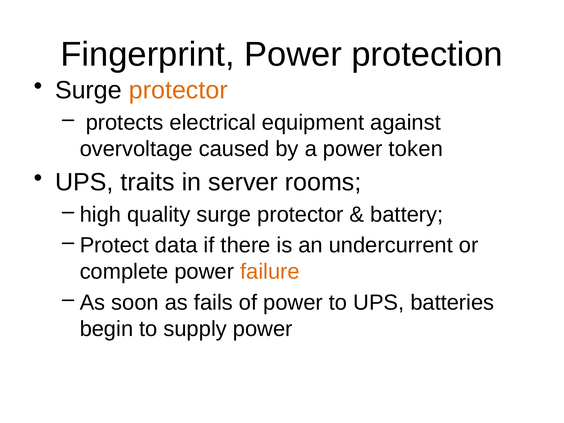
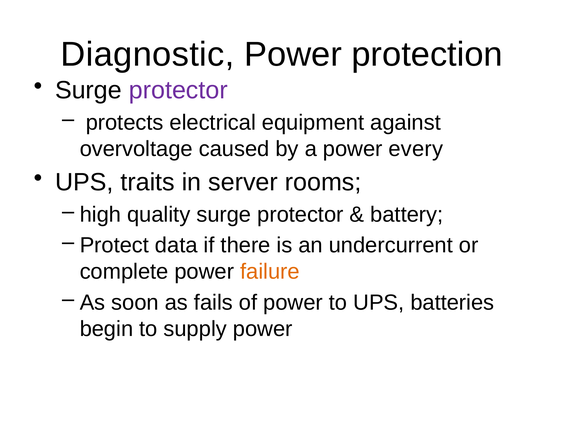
Fingerprint: Fingerprint -> Diagnostic
protector at (178, 90) colour: orange -> purple
token: token -> every
